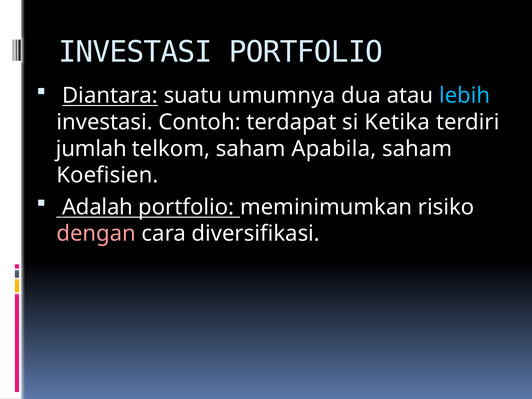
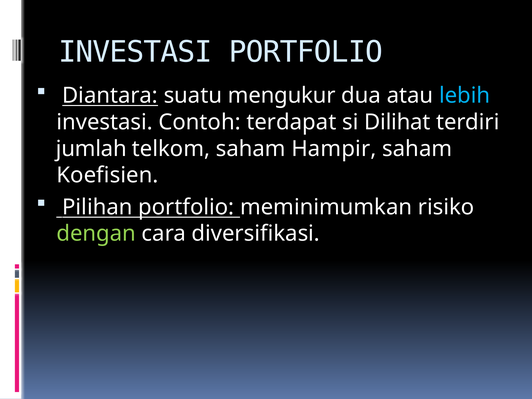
umumnya: umumnya -> mengukur
Ketika: Ketika -> Dilihat
Apabila: Apabila -> Hampir
Adalah: Adalah -> Pilihan
dengan colour: pink -> light green
